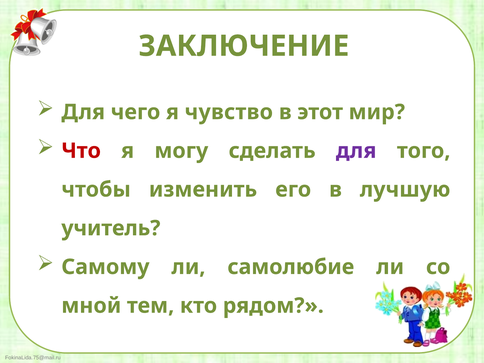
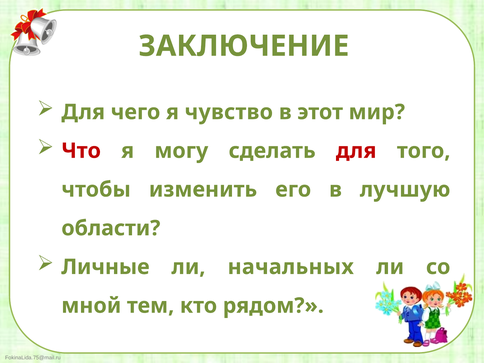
для at (356, 151) colour: purple -> red
учитель: учитель -> области
Самому: Самому -> Личные
самолюбие: самолюбие -> начальных
